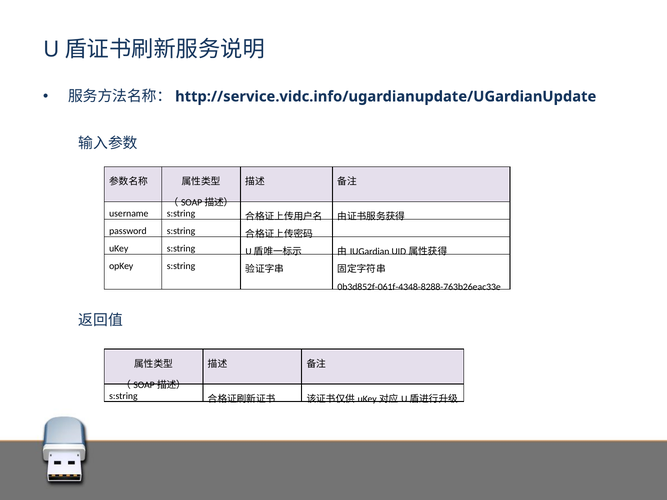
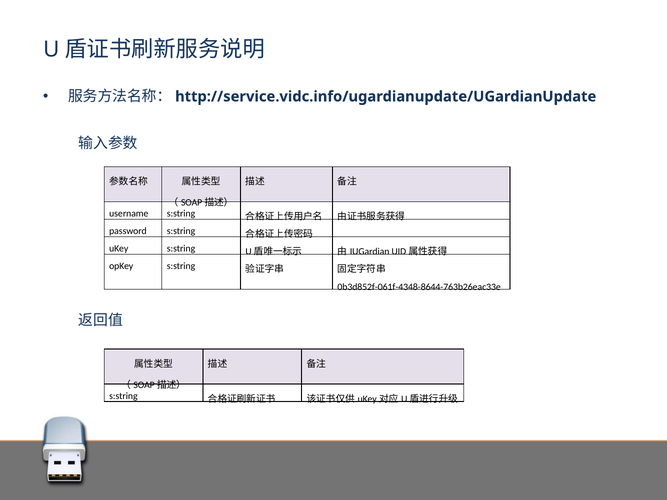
0b3d852f-061f-4348-8288-763b26eac33e: 0b3d852f-061f-4348-8288-763b26eac33e -> 0b3d852f-061f-4348-8644-763b26eac33e
